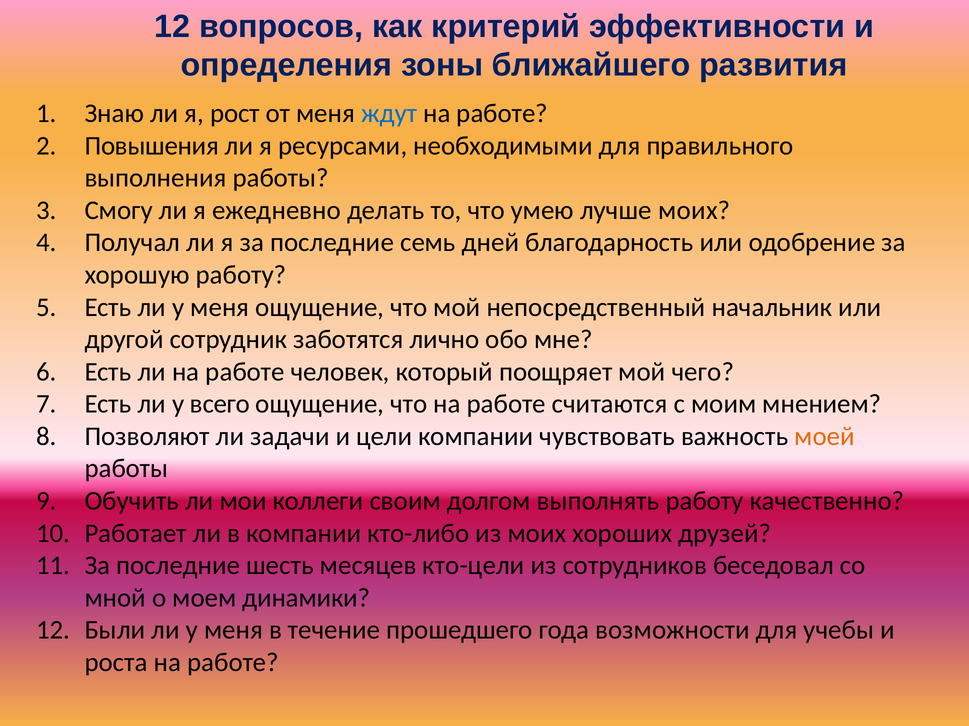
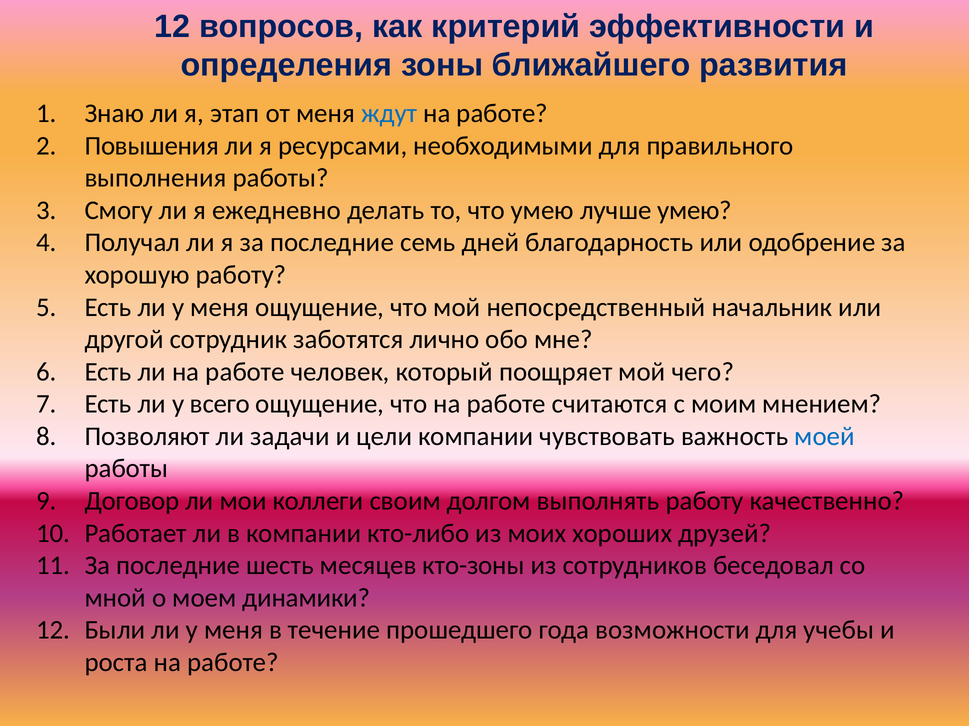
рост: рост -> этап
лучше моих: моих -> умею
моей colour: orange -> blue
Обучить: Обучить -> Договор
кто-цели: кто-цели -> кто-зоны
